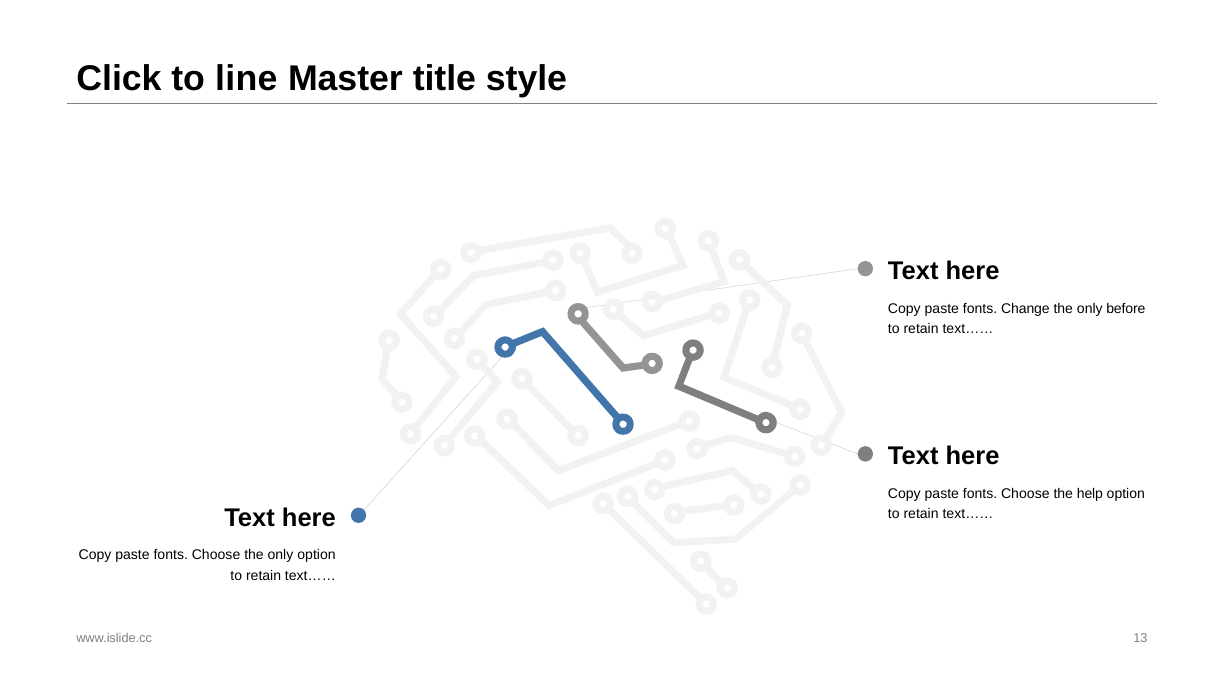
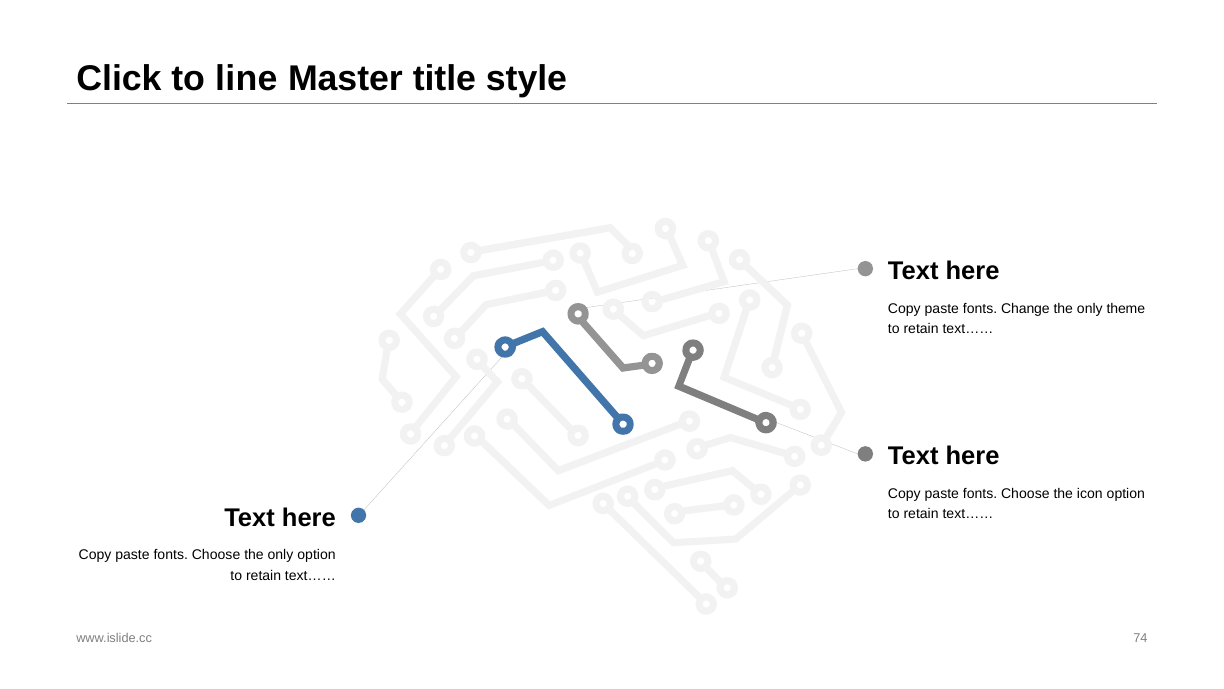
before: before -> theme
help: help -> icon
13: 13 -> 74
